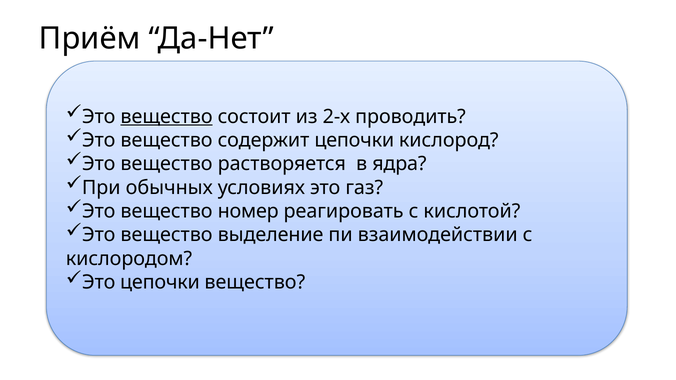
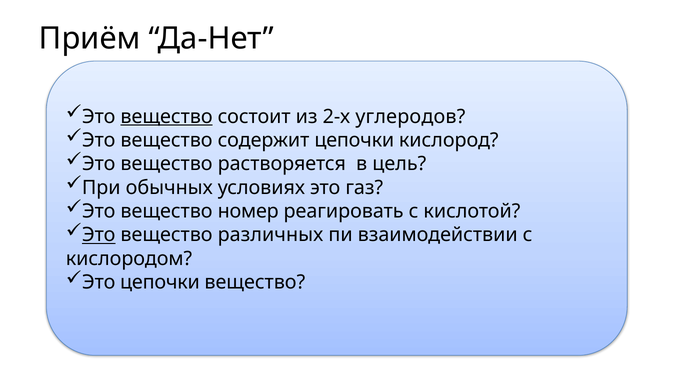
проводить: проводить -> углеродов
ядра: ядра -> цель
Это at (99, 235) underline: none -> present
выделение: выделение -> различных
